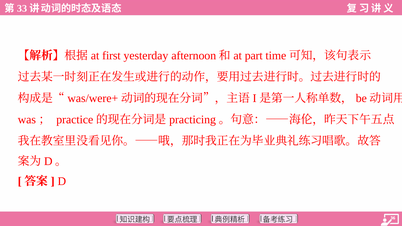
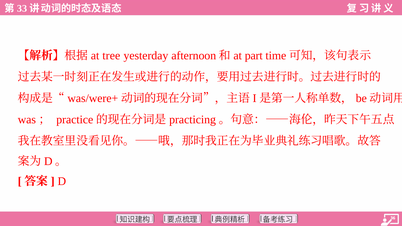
first: first -> tree
